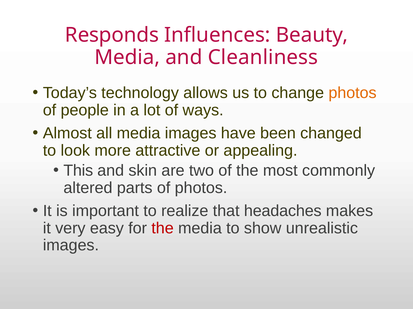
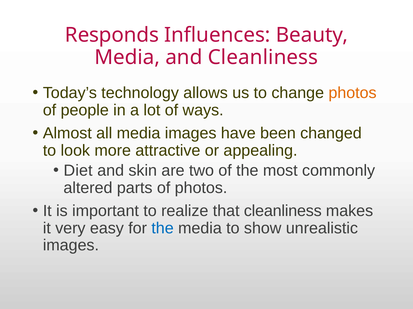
This: This -> Diet
that headaches: headaches -> cleanliness
the at (163, 229) colour: red -> blue
